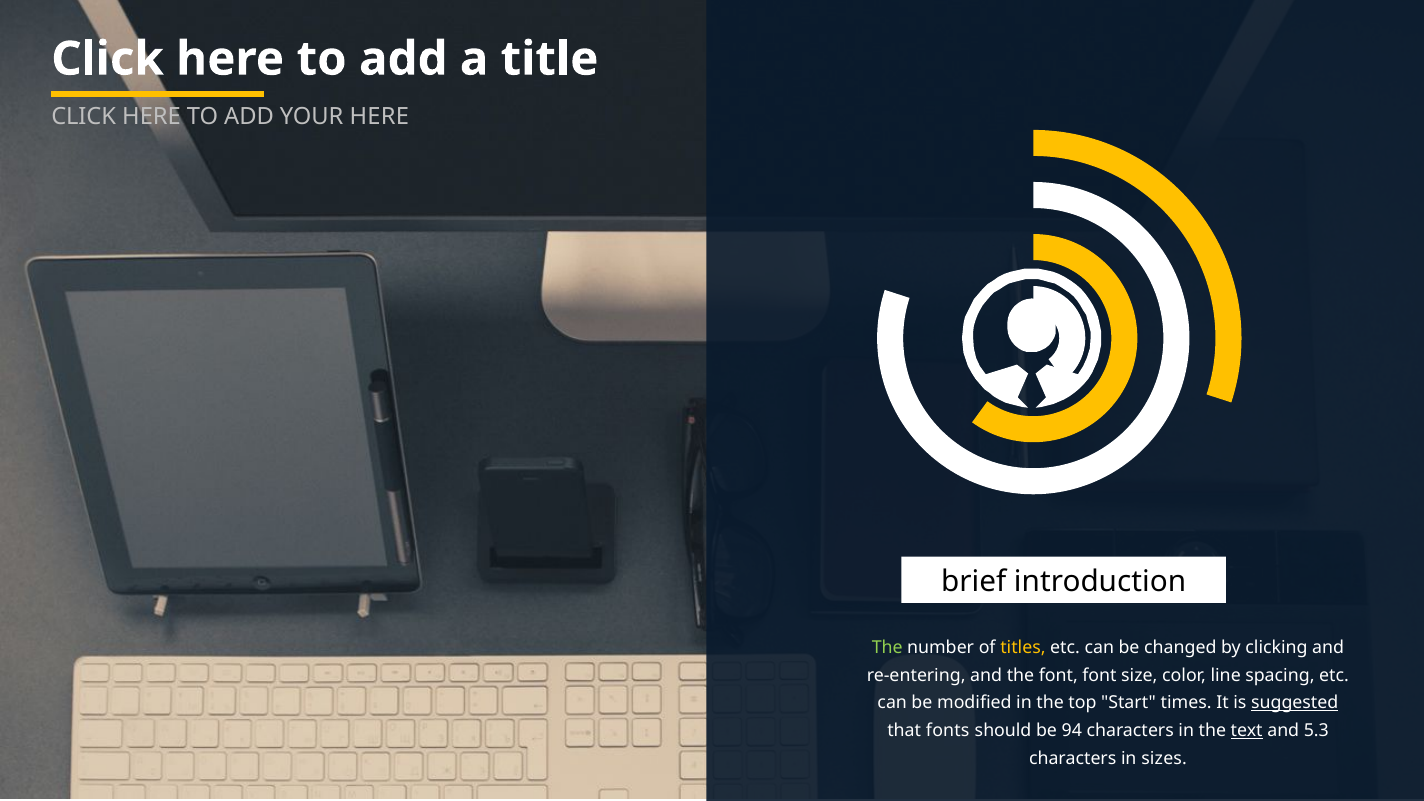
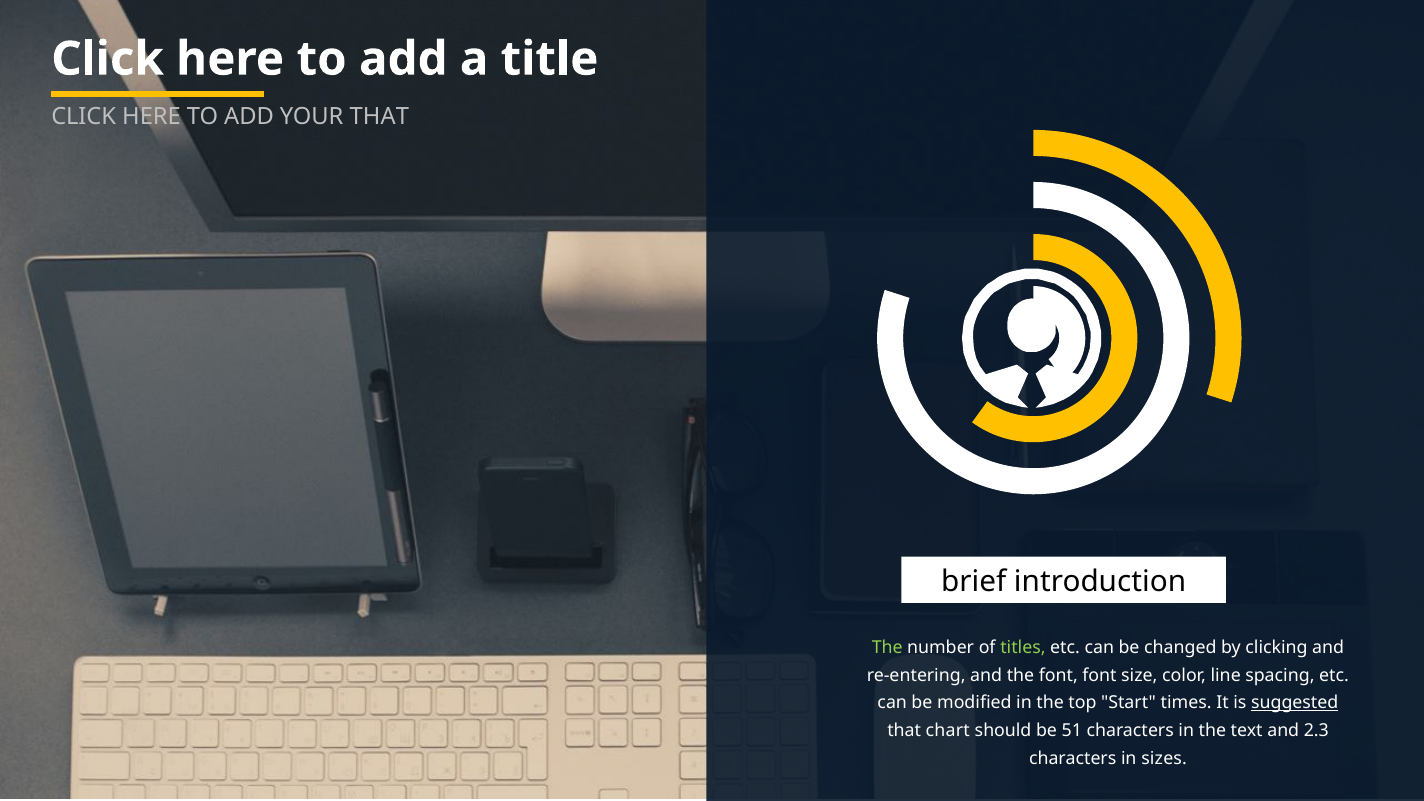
YOUR HERE: HERE -> THAT
titles colour: yellow -> light green
fonts: fonts -> chart
94: 94 -> 51
text underline: present -> none
5.3: 5.3 -> 2.3
